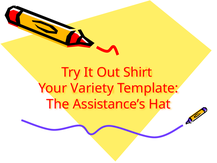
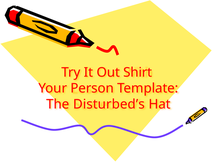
Variety: Variety -> Person
Assistance’s: Assistance’s -> Disturbed’s
